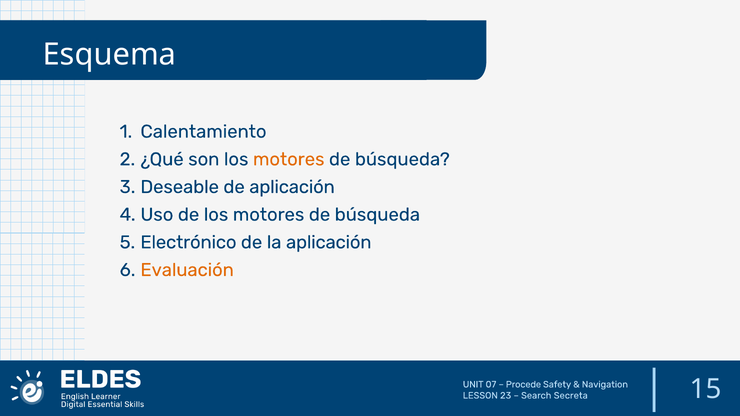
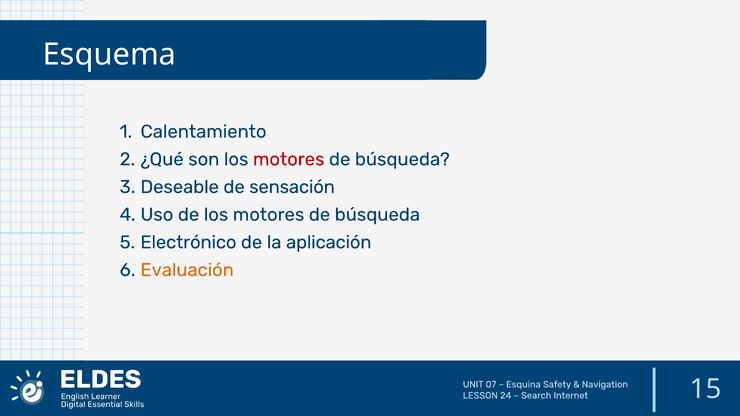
motores at (289, 159) colour: orange -> red
de aplicación: aplicación -> sensación
Procede: Procede -> Esquina
23: 23 -> 24
Secreta: Secreta -> Internet
